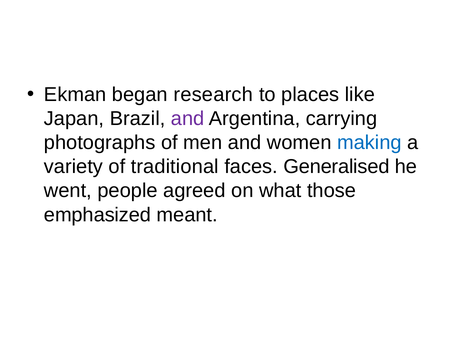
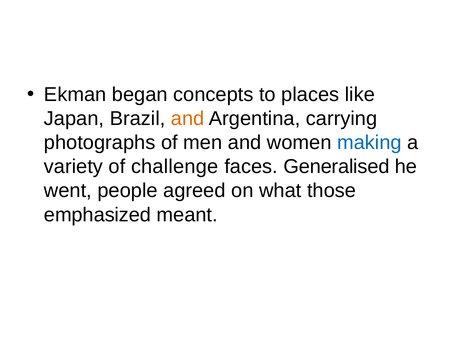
research: research -> concepts
and at (188, 119) colour: purple -> orange
traditional: traditional -> challenge
